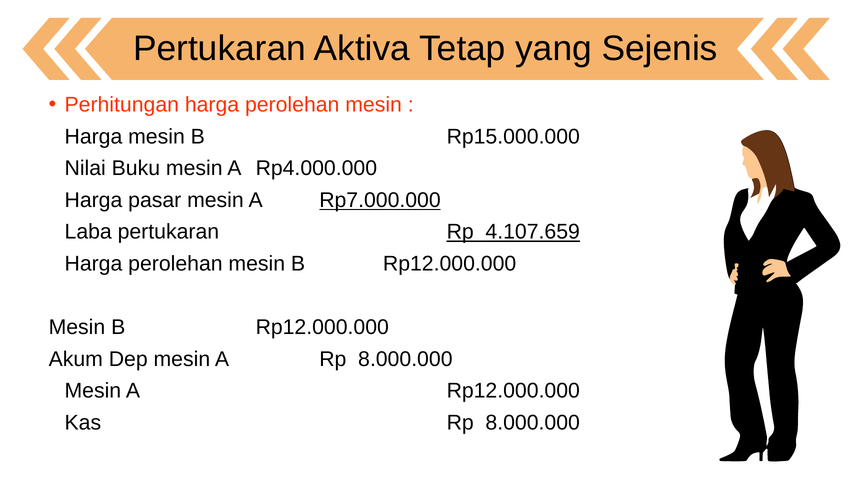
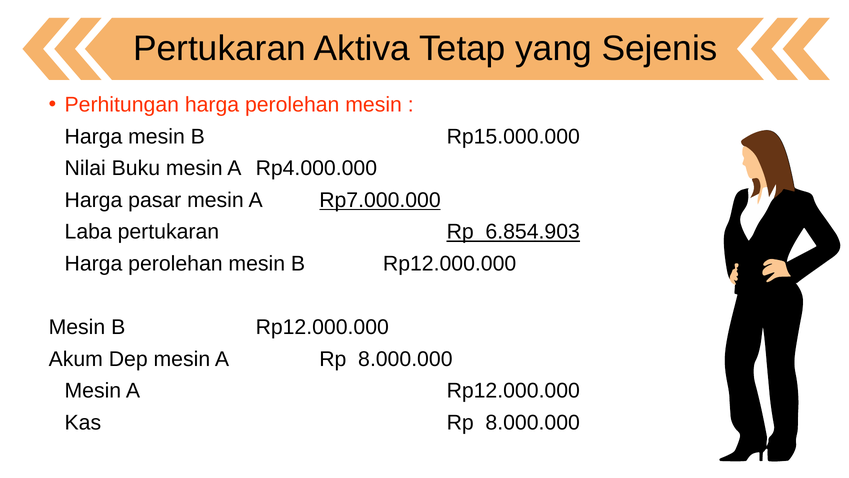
4.107.659: 4.107.659 -> 6.854.903
